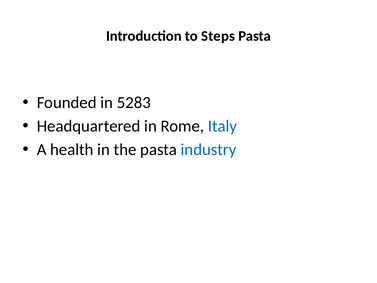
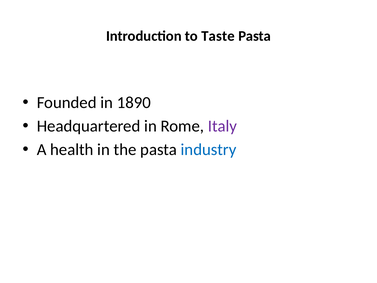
Steps: Steps -> Taste
5283: 5283 -> 1890
Italy colour: blue -> purple
